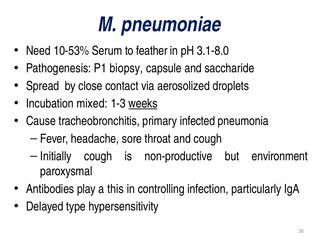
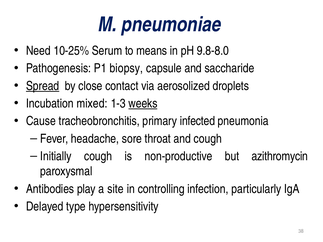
10-53%: 10-53% -> 10-25%
feather: feather -> means
3.1-8.0: 3.1-8.0 -> 9.8-8.0
Spread underline: none -> present
environment: environment -> azithromycin
this: this -> site
